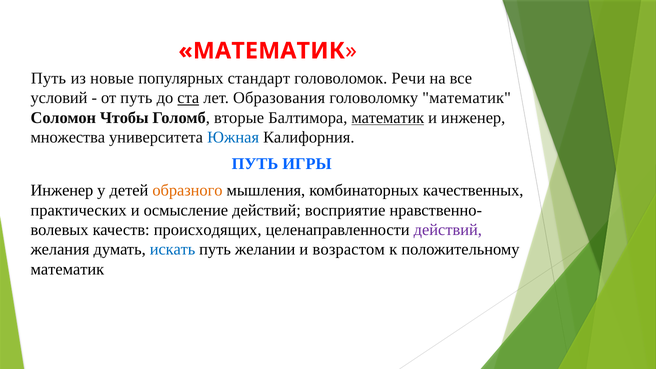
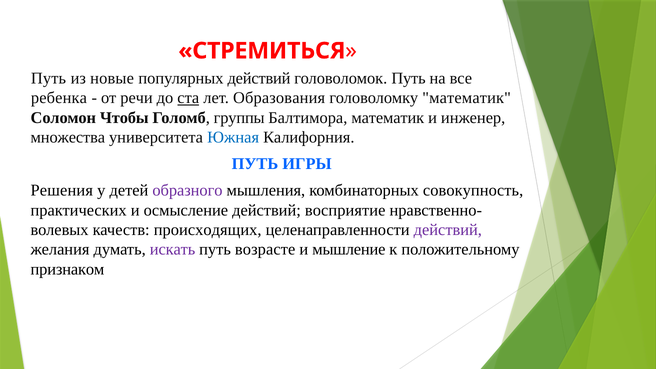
МАТЕМАТИК at (262, 51): МАТЕМАТИК -> СТРЕМИТЬСЯ
популярных стандарт: стандарт -> действий
головоломок Речи: Речи -> Путь
условий: условий -> ребенка
от путь: путь -> речи
вторые: вторые -> группы
математик at (388, 118) underline: present -> none
Инженер at (62, 190): Инженер -> Решения
образного colour: orange -> purple
качественных: качественных -> совокупность
искать colour: blue -> purple
желании: желании -> возрасте
возрастом: возрастом -> мышление
математик at (67, 269): математик -> признаком
